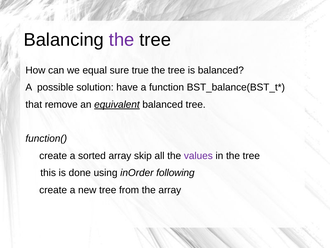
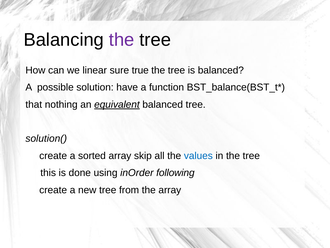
equal: equal -> linear
remove: remove -> nothing
function(: function( -> solution(
values colour: purple -> blue
